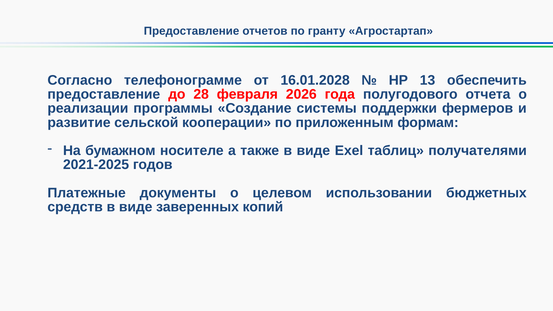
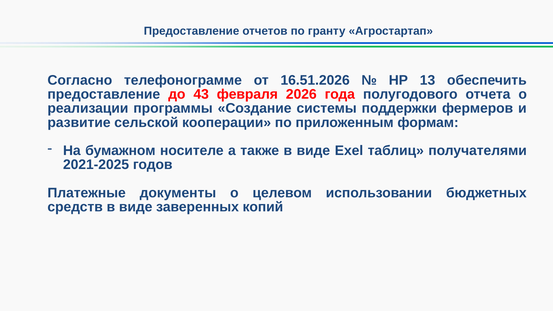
16.01.2028: 16.01.2028 -> 16.51.2026
28: 28 -> 43
